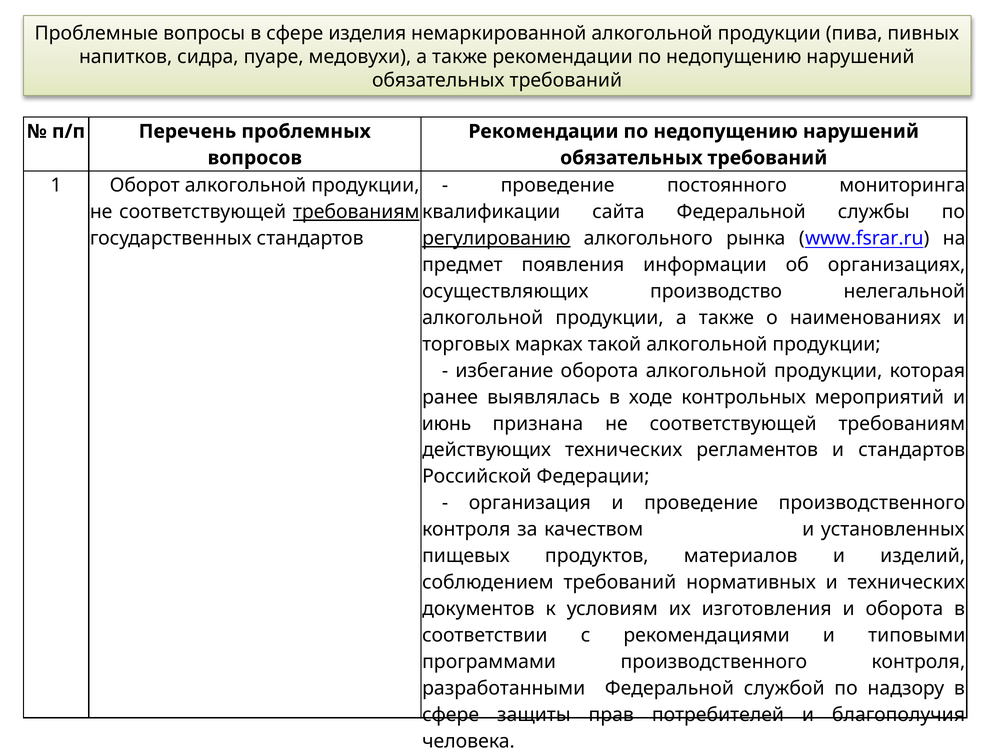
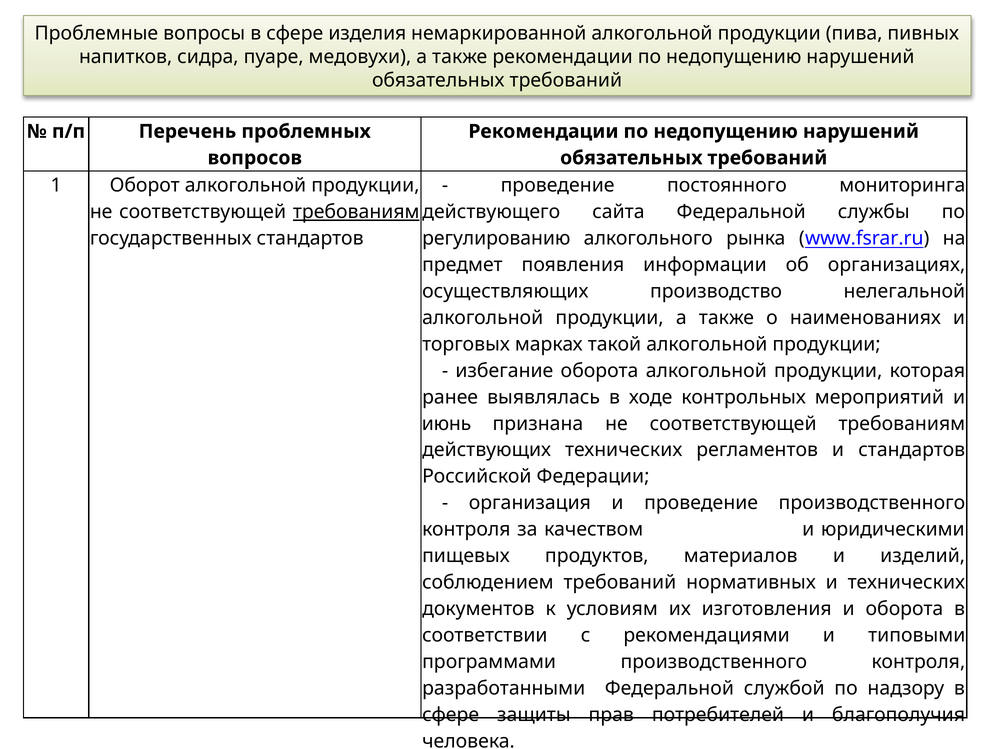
квалификации: квалификации -> действующего
регулированию underline: present -> none
установленных: установленных -> юридическими
